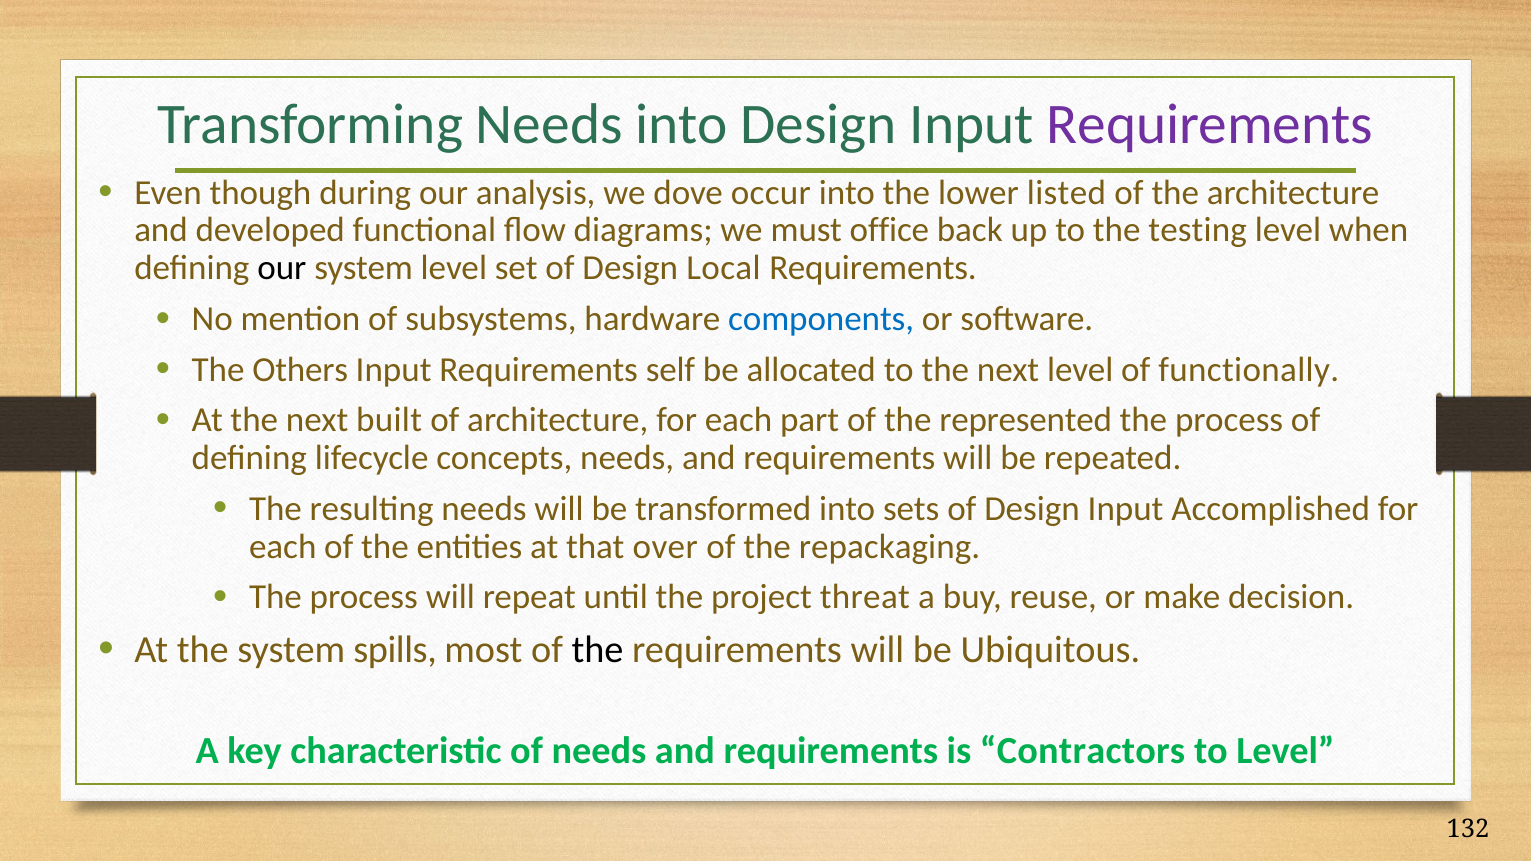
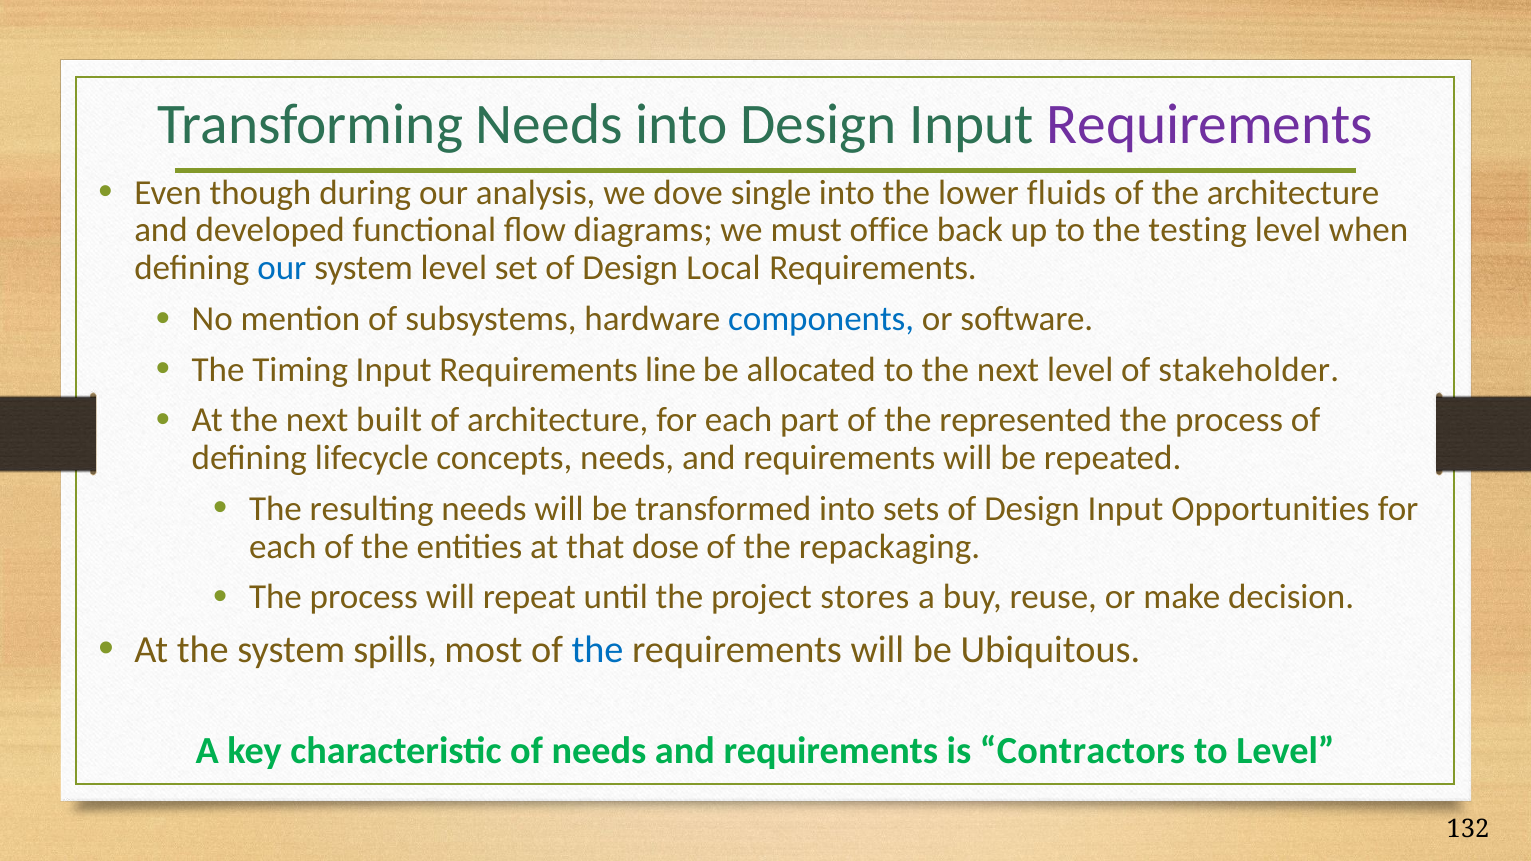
occur: occur -> single
listed: listed -> fluids
our at (282, 268) colour: black -> blue
Others: Others -> Timing
self: self -> line
functionally: functionally -> stakeholder
Accomplished: Accomplished -> Opportunities
over: over -> dose
threat: threat -> stores
the at (597, 650) colour: black -> blue
